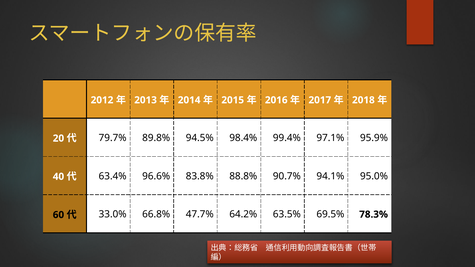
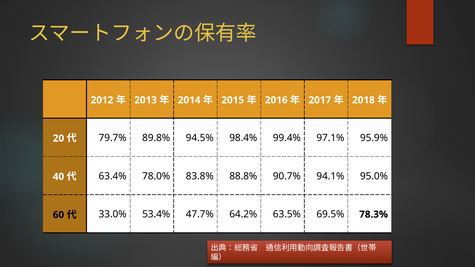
96.6%: 96.6% -> 78.0%
66.8%: 66.8% -> 53.4%
